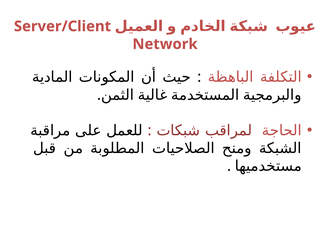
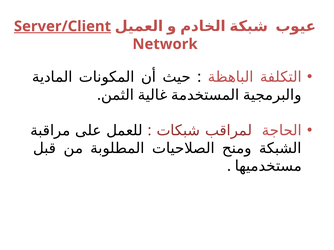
Server/Client underline: none -> present
